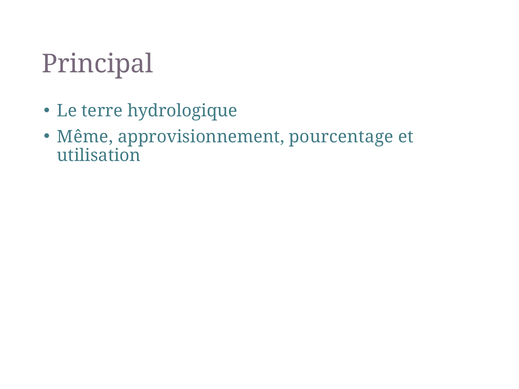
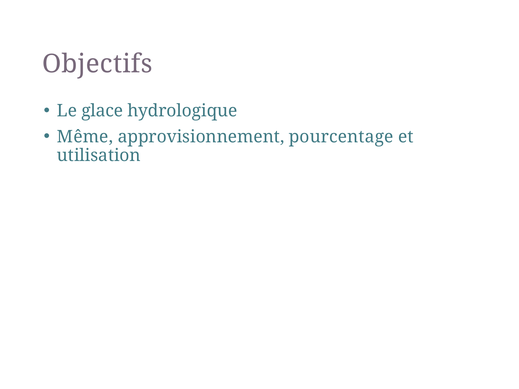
Principal: Principal -> Objectifs
terre: terre -> glace
